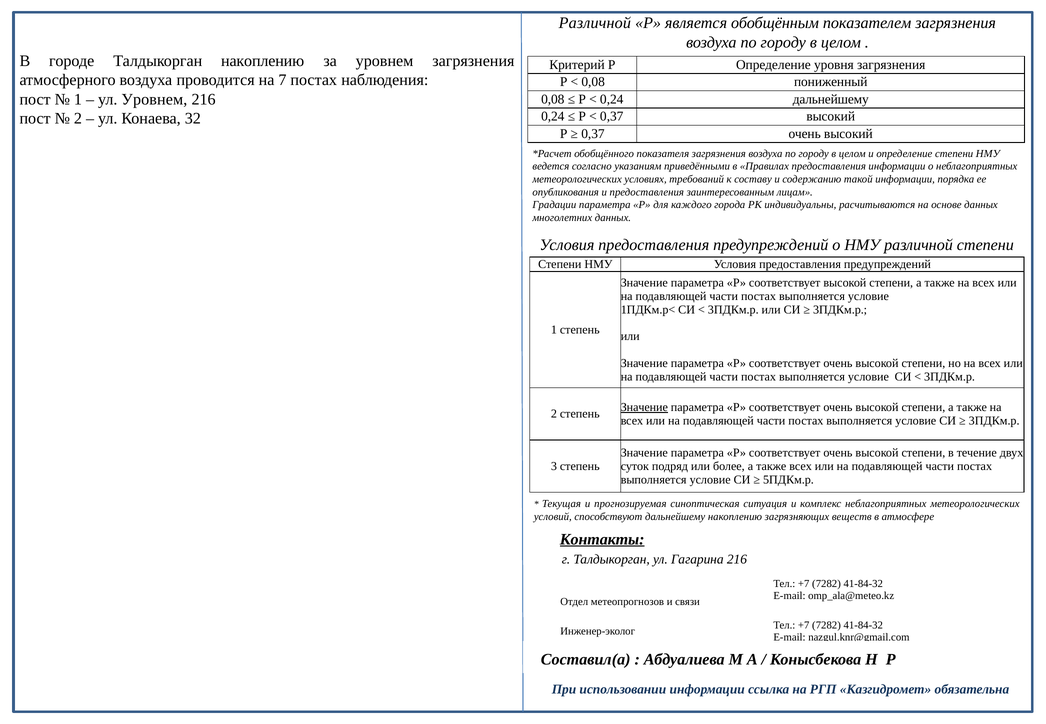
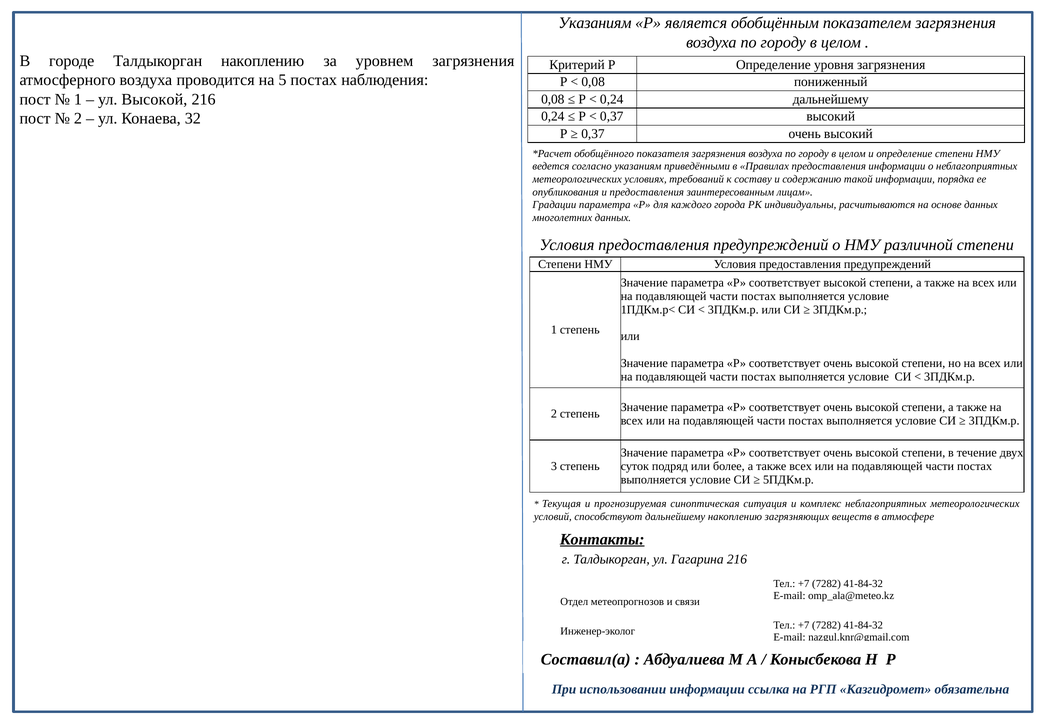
Различной at (595, 23): Различной -> Указаниям
7: 7 -> 5
ул Уровнем: Уровнем -> Высокой
Значение at (644, 407) underline: present -> none
